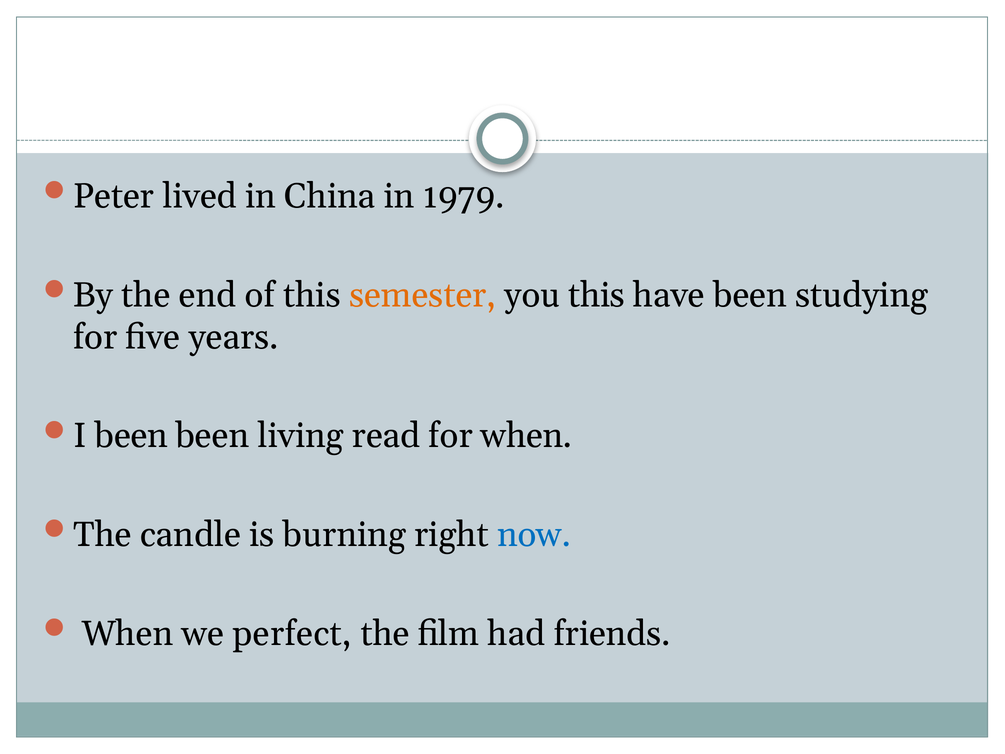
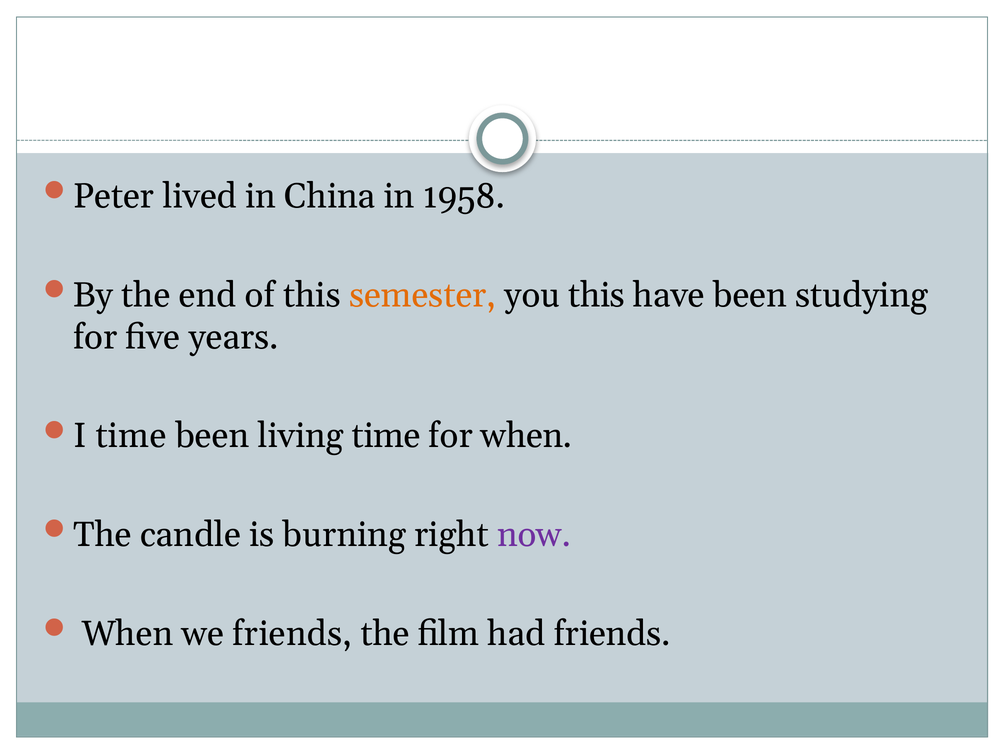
1979: 1979 -> 1958
I been: been -> time
living read: read -> time
now colour: blue -> purple
we perfect: perfect -> friends
